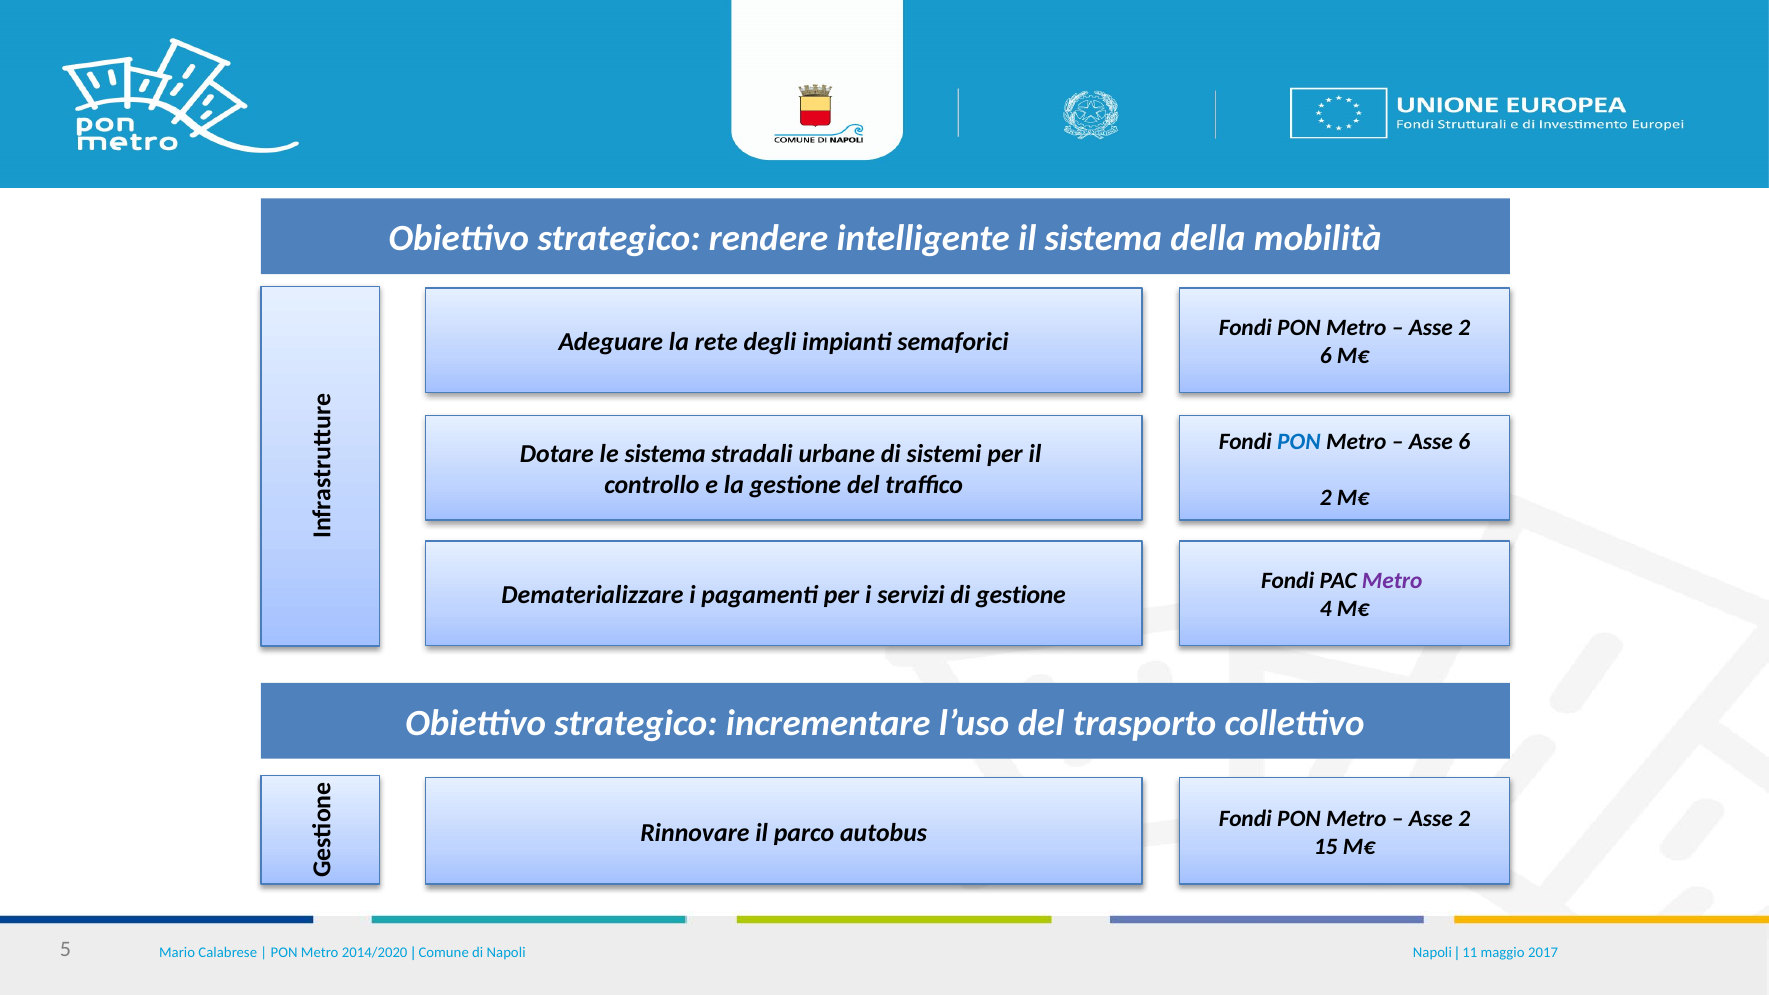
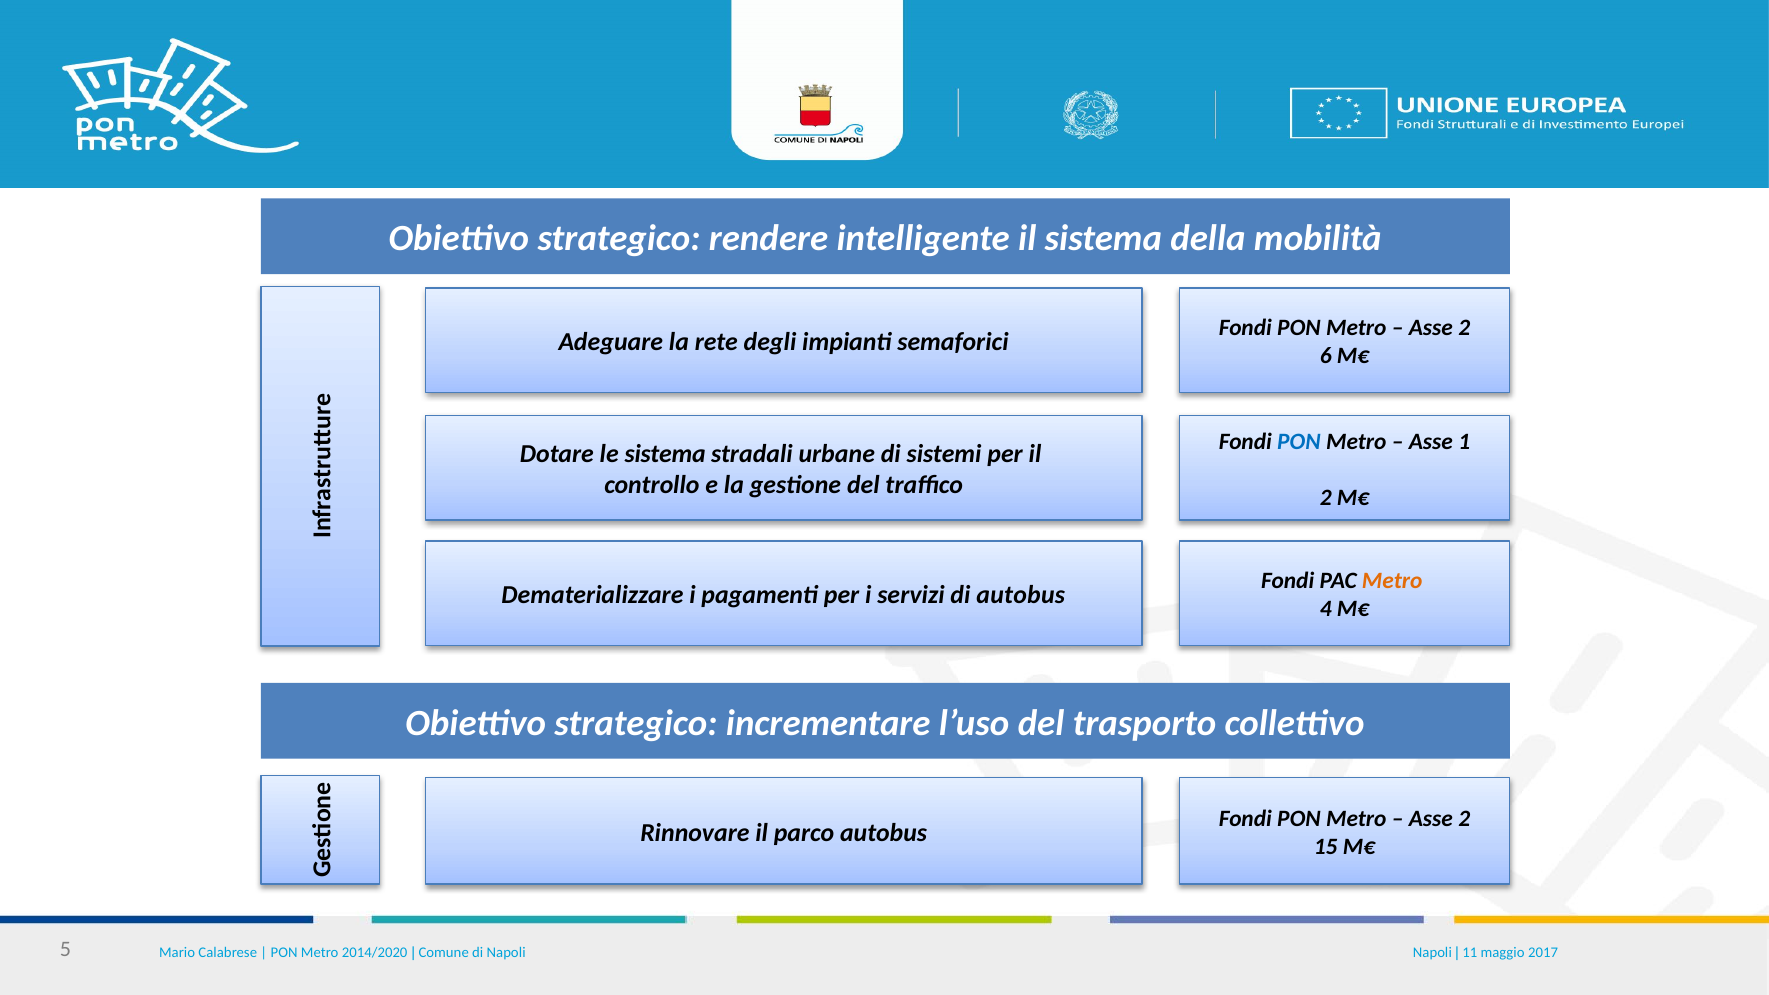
Asse 6: 6 -> 1
Metro at (1392, 581) colour: purple -> orange
di gestione: gestione -> autobus
